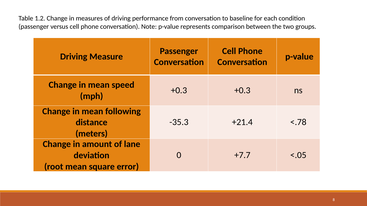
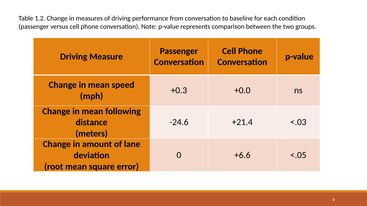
+0.3 +0.3: +0.3 -> +0.0
-35.3: -35.3 -> -24.6
<.78: <.78 -> <.03
+7.7: +7.7 -> +6.6
